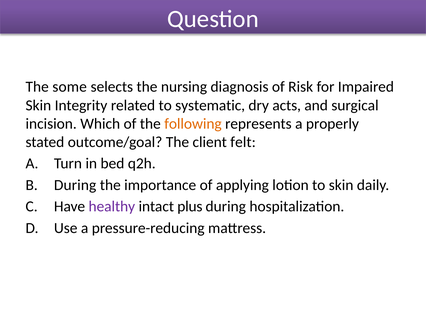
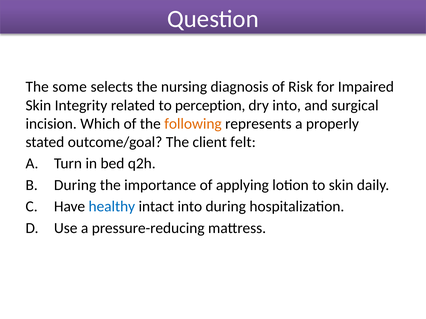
systematic: systematic -> perception
dry acts: acts -> into
healthy colour: purple -> blue
intact plus: plus -> into
